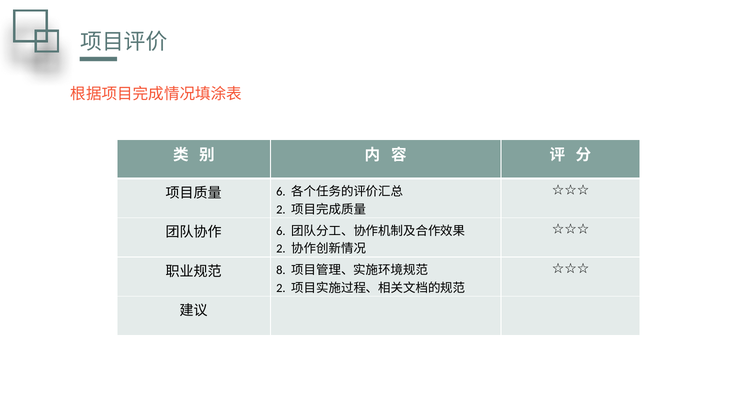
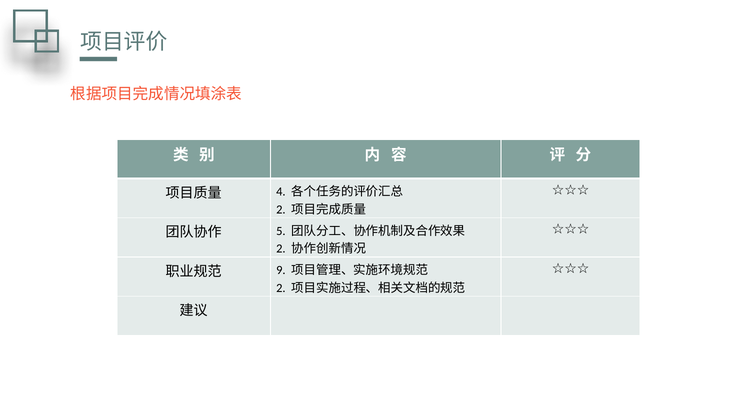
6 at (281, 192): 6 -> 4
6 at (281, 231): 6 -> 5
8: 8 -> 9
